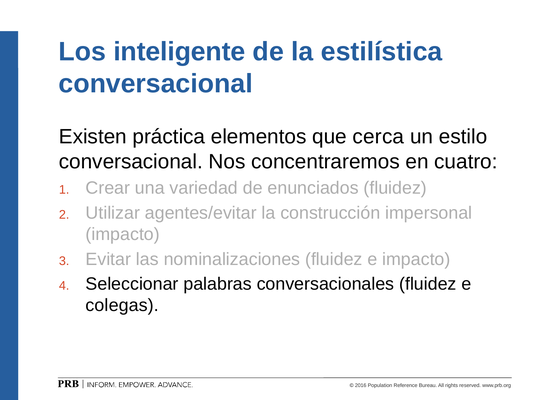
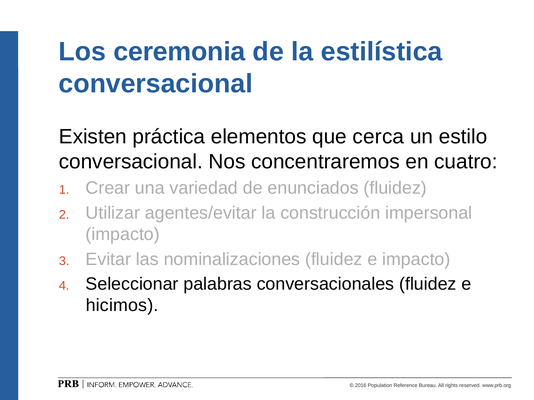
inteligente: inteligente -> ceremonia
colegas: colegas -> hicimos
